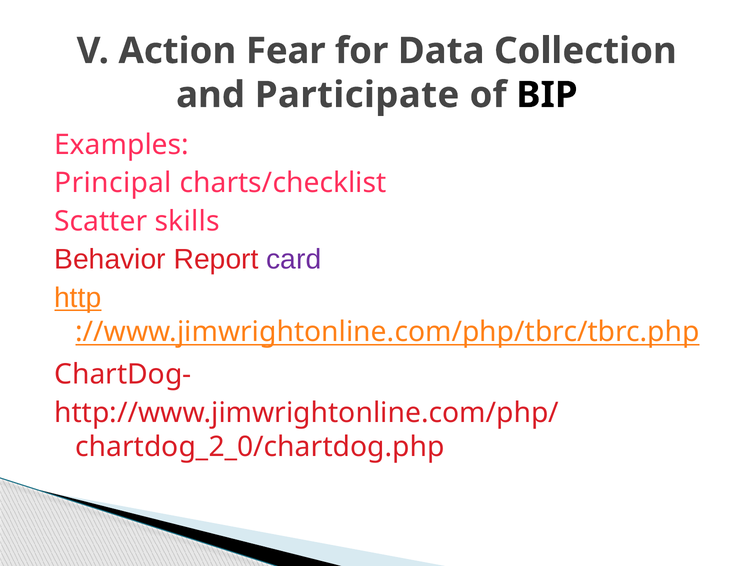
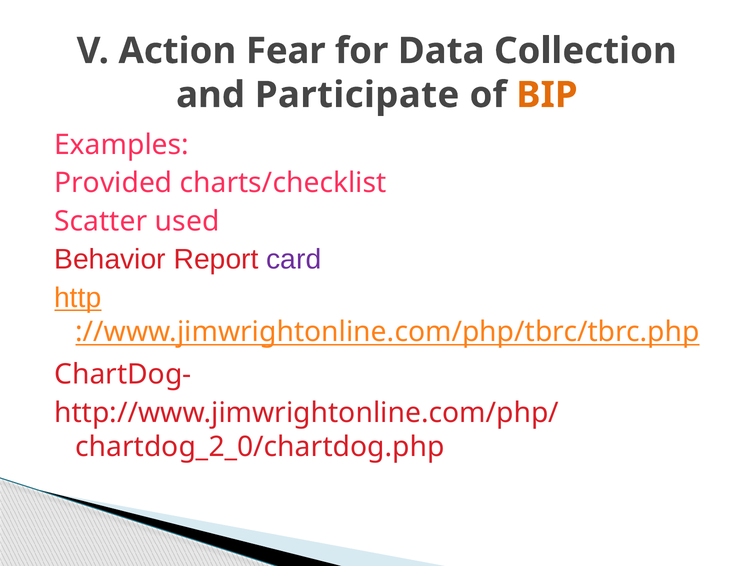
BIP colour: black -> orange
Principal: Principal -> Provided
skills: skills -> used
